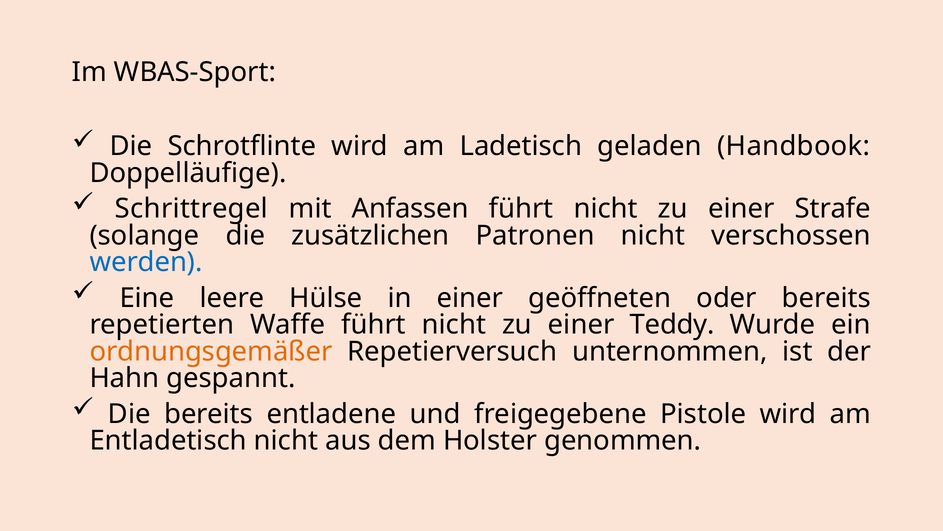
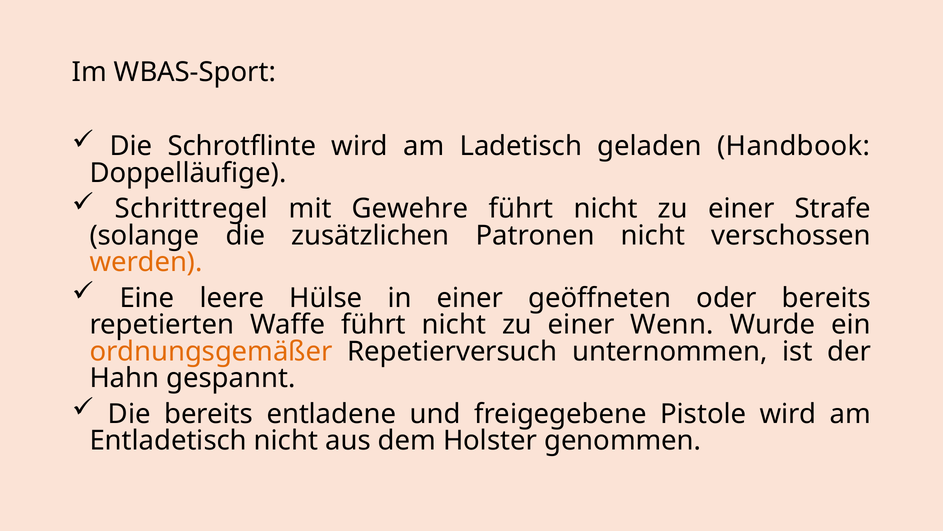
Anfassen: Anfassen -> Gewehre
werden colour: blue -> orange
Teddy: Teddy -> Wenn
